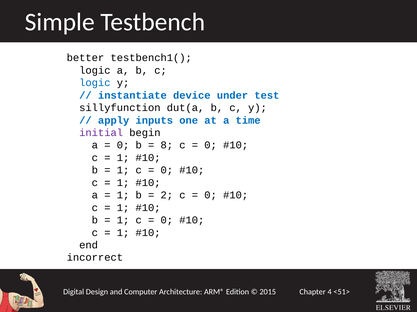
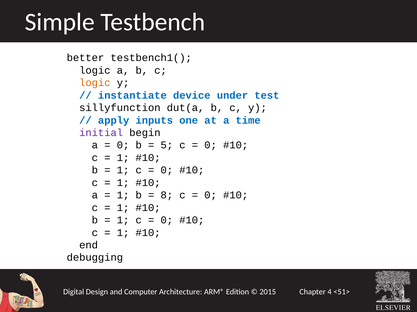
logic at (95, 83) colour: blue -> orange
8: 8 -> 5
2: 2 -> 8
incorrect: incorrect -> debugging
